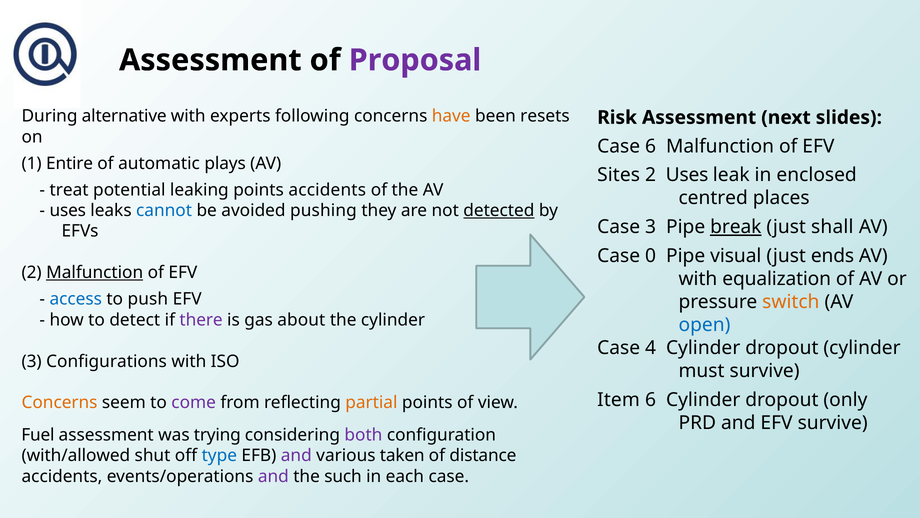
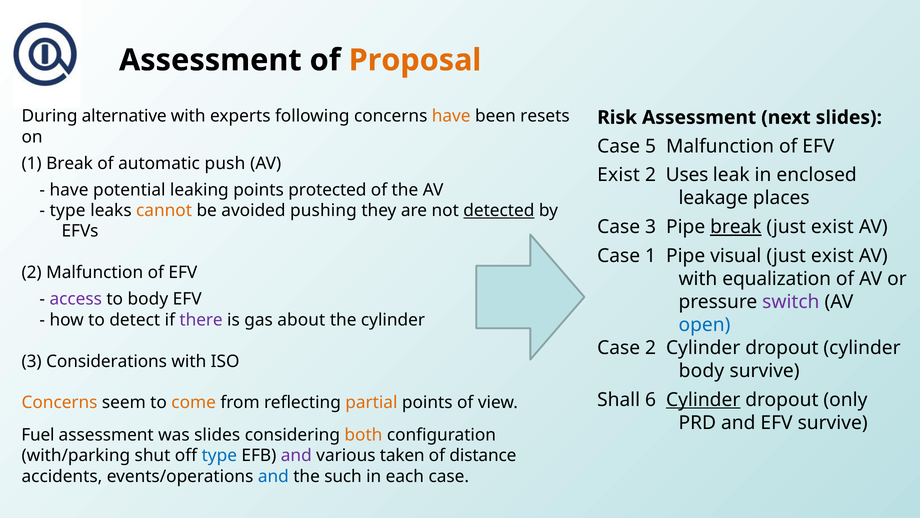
Proposal colour: purple -> orange
Case 6: 6 -> 5
1 Entire: Entire -> Break
plays: plays -> push
Sites at (619, 175): Sites -> Exist
treat at (69, 190): treat -> have
points accidents: accidents -> protected
centred: centred -> leakage
uses at (68, 210): uses -> type
cannot colour: blue -> orange
shall at (832, 227): shall -> exist
Case 0: 0 -> 1
ends at (832, 255): ends -> exist
Malfunction at (95, 272) underline: present -> none
access colour: blue -> purple
to push: push -> body
switch colour: orange -> purple
Case 4: 4 -> 2
Configurations: Configurations -> Considerations
must at (702, 371): must -> body
Item: Item -> Shall
Cylinder at (703, 399) underline: none -> present
come colour: purple -> orange
was trying: trying -> slides
both colour: purple -> orange
with/allowed: with/allowed -> with/parking
and at (273, 476) colour: purple -> blue
